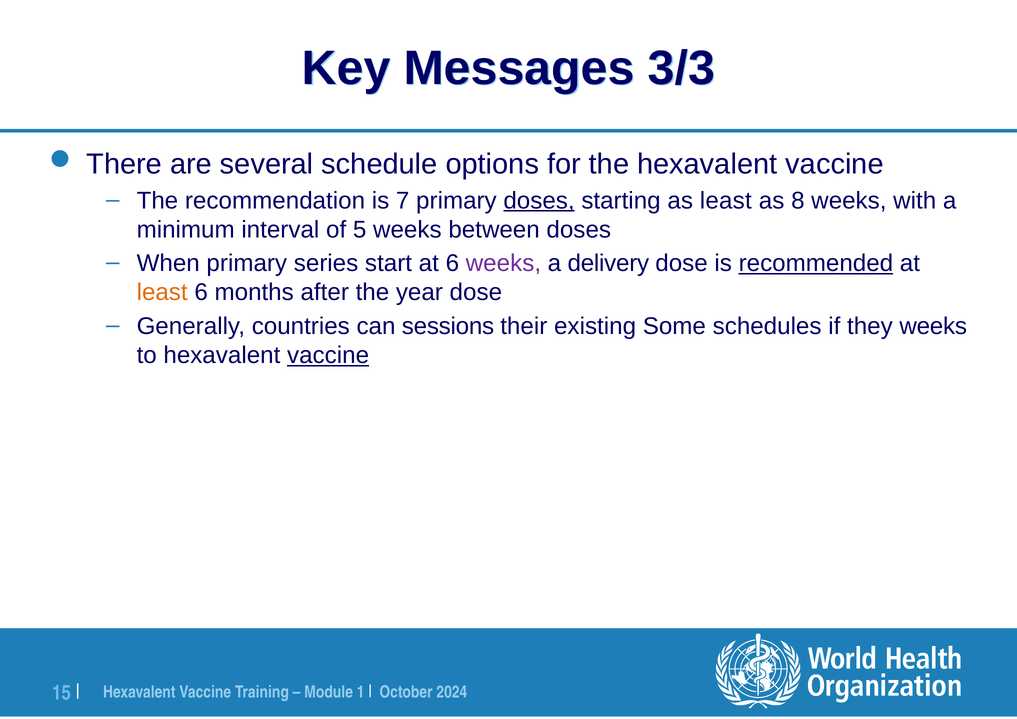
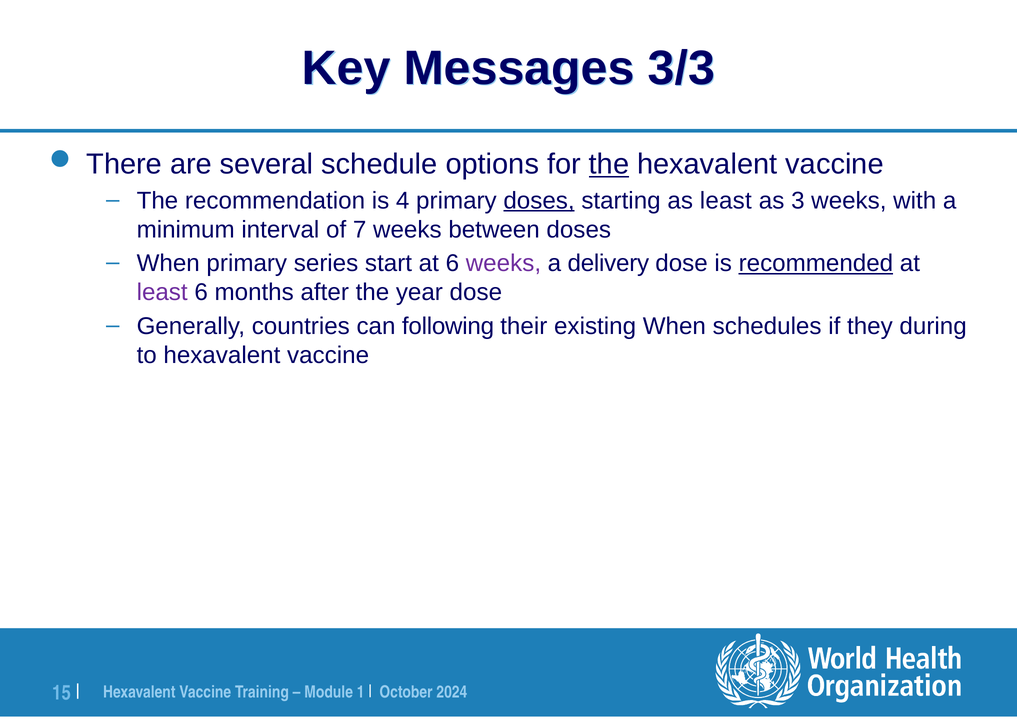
the at (609, 164) underline: none -> present
7: 7 -> 4
8: 8 -> 3
5: 5 -> 7
least at (162, 292) colour: orange -> purple
sessions: sessions -> following
existing Some: Some -> When
they weeks: weeks -> during
vaccine at (328, 355) underline: present -> none
